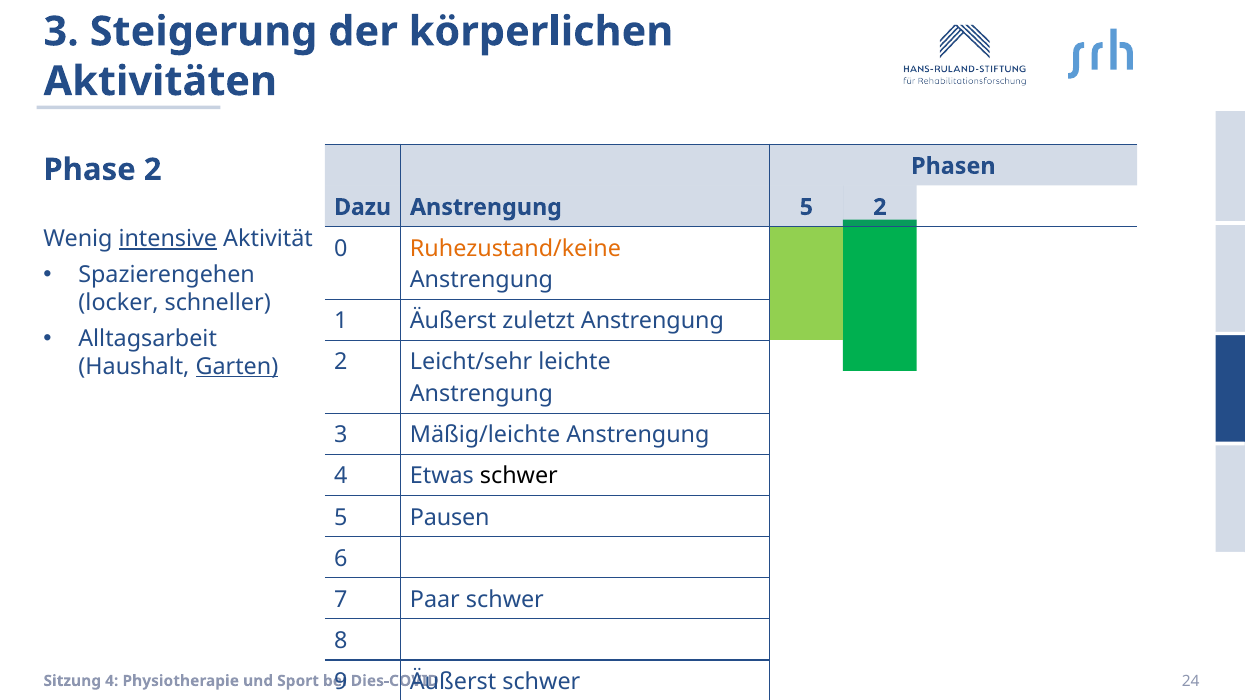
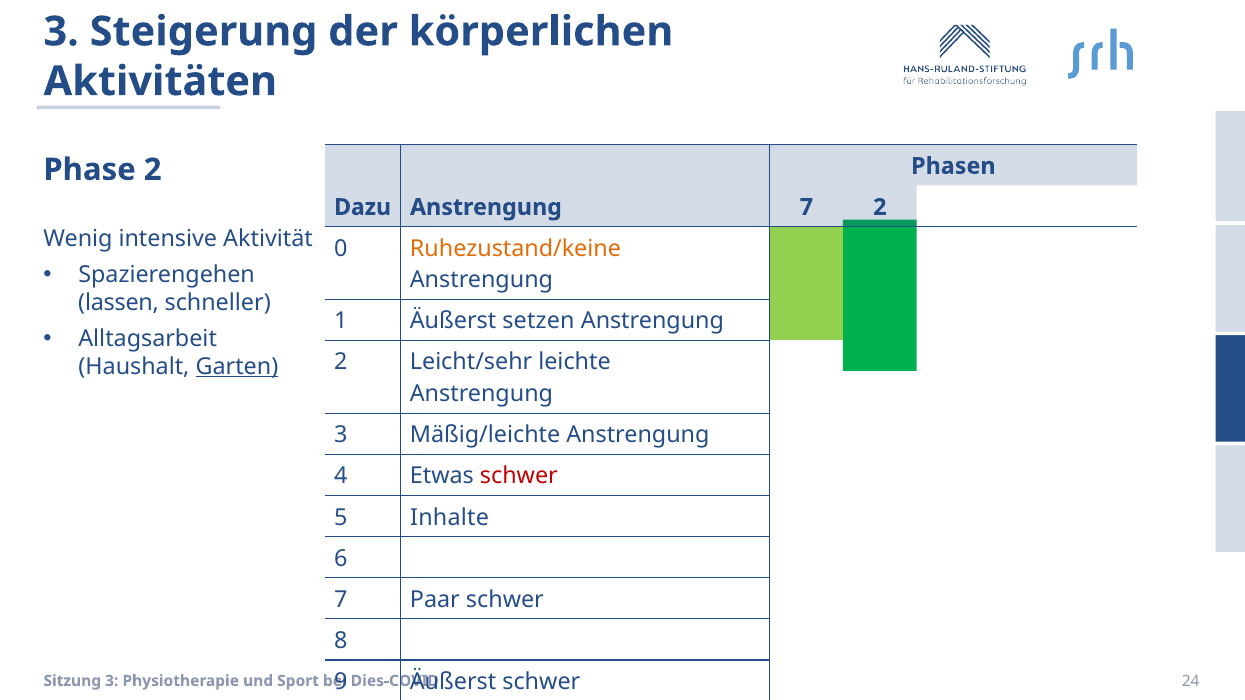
Anstrengung 5: 5 -> 7
intensive underline: present -> none
locker: locker -> lassen
zuletzt: zuletzt -> setzen
schwer at (519, 476) colour: black -> red
Pausen: Pausen -> Inhalte
Sitzung 4: 4 -> 3
